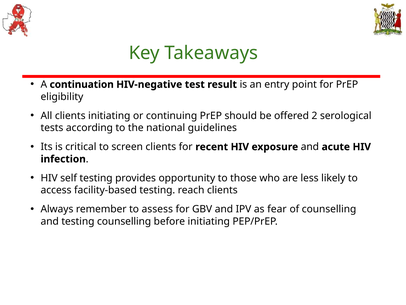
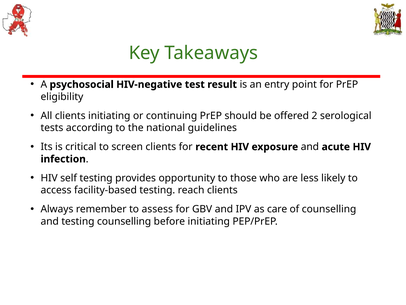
continuation: continuation -> psychosocial
fear: fear -> care
